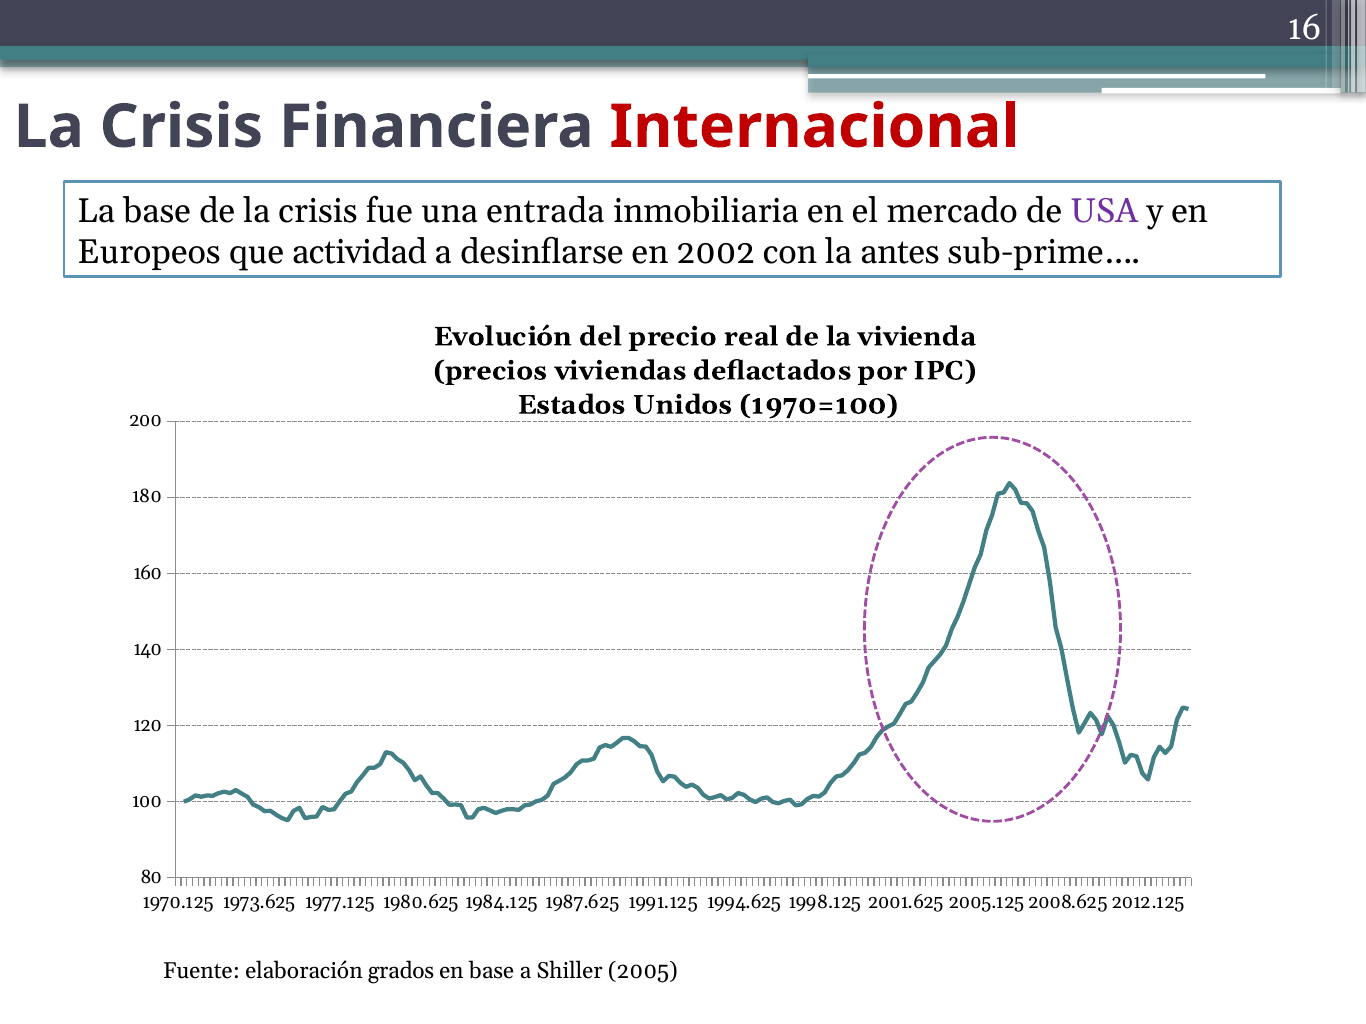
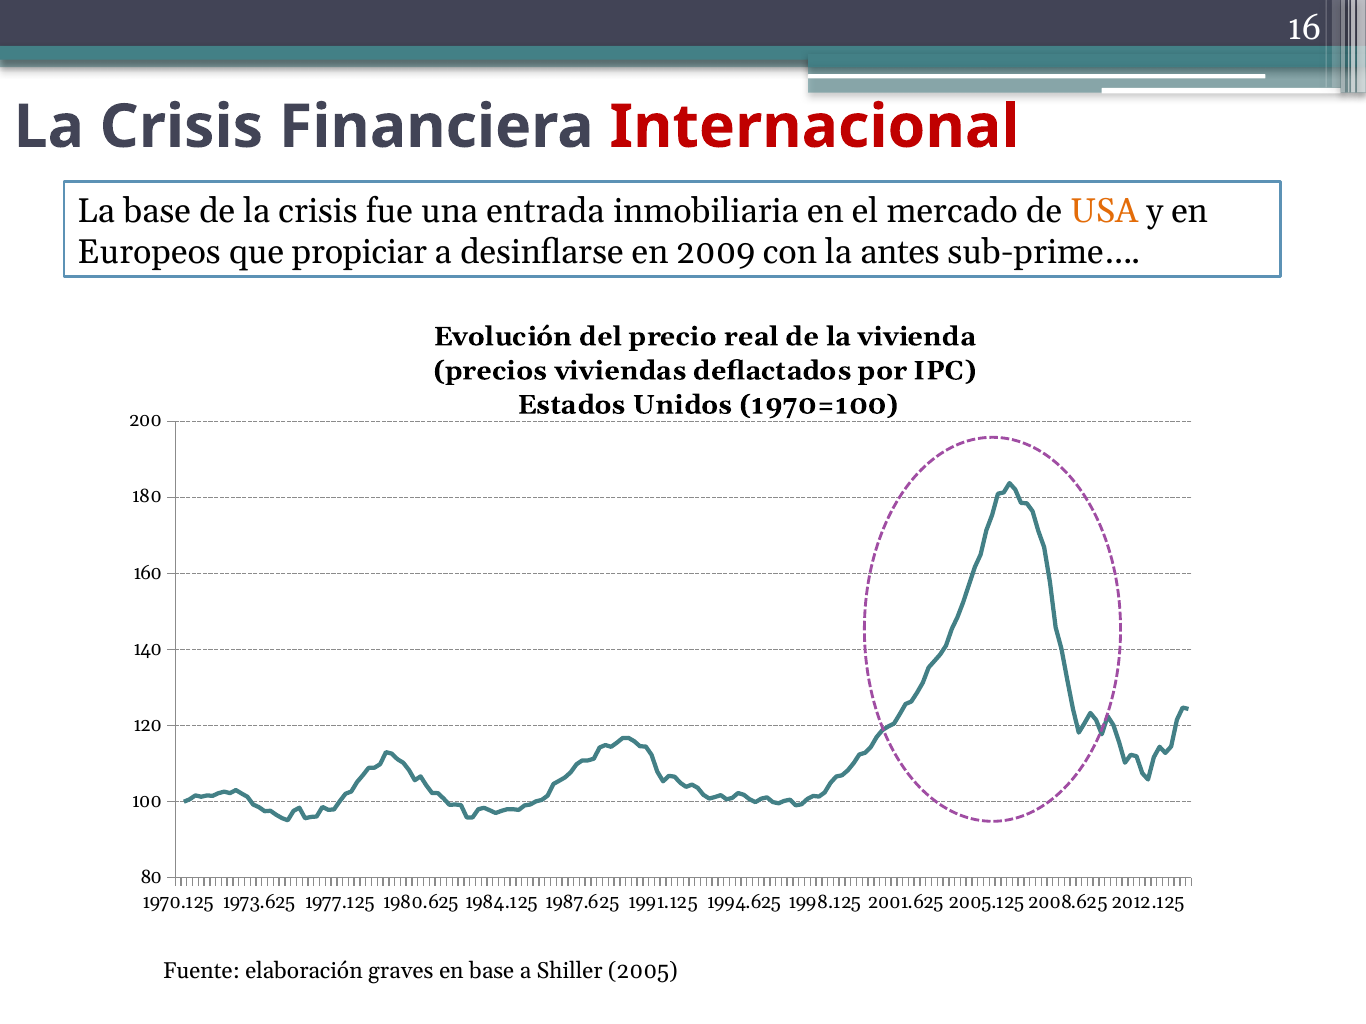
USA colour: purple -> orange
actividad: actividad -> propiciar
2002: 2002 -> 2009
grados: grados -> graves
